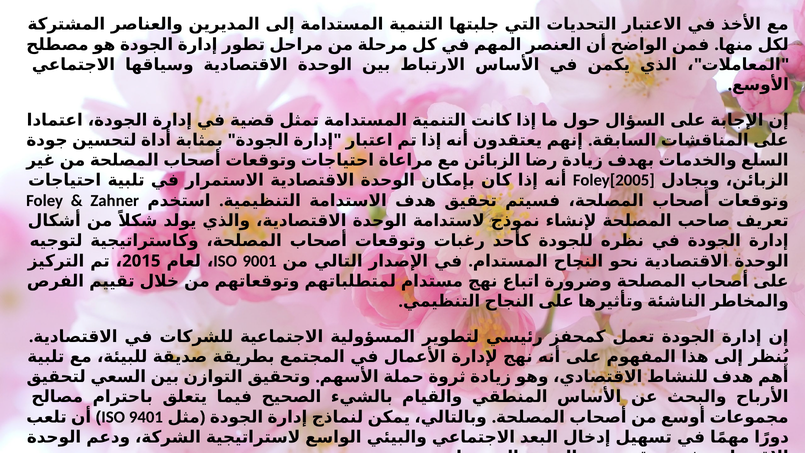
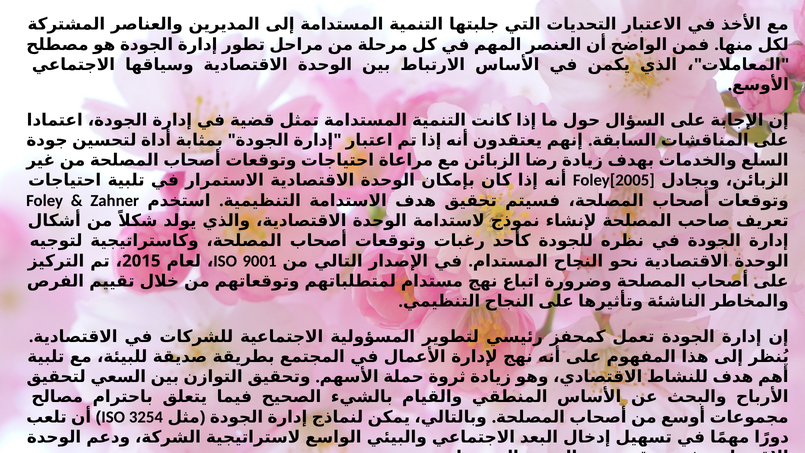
9401: 9401 -> 3254
